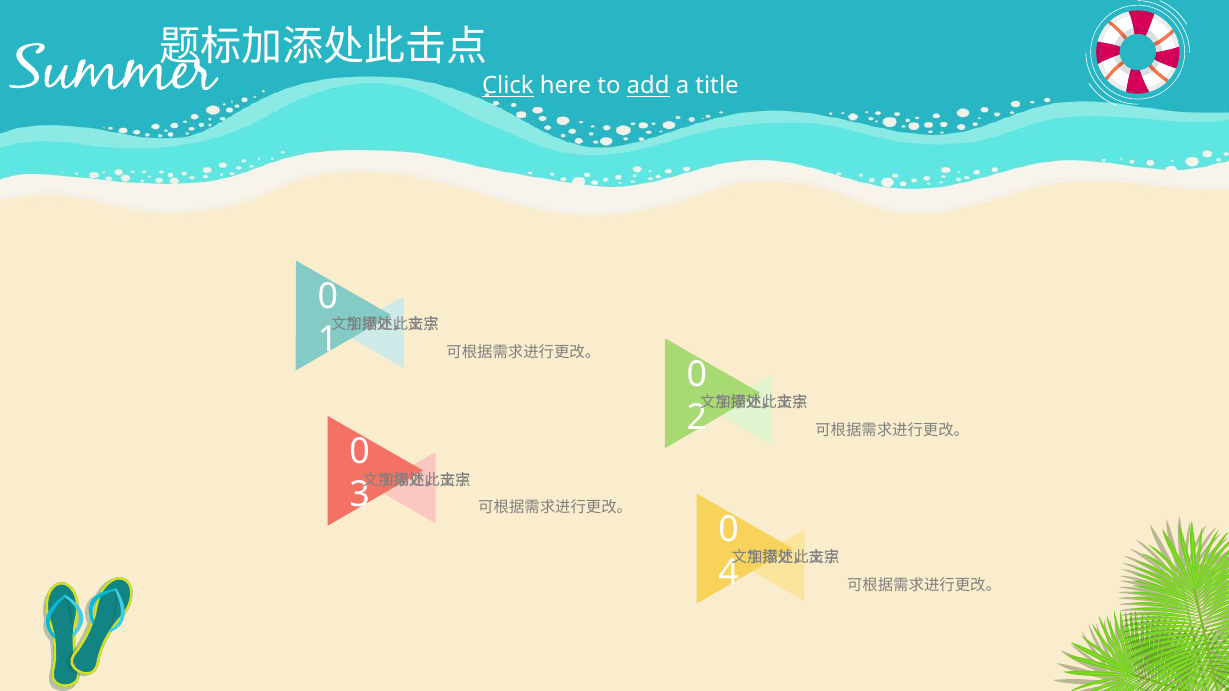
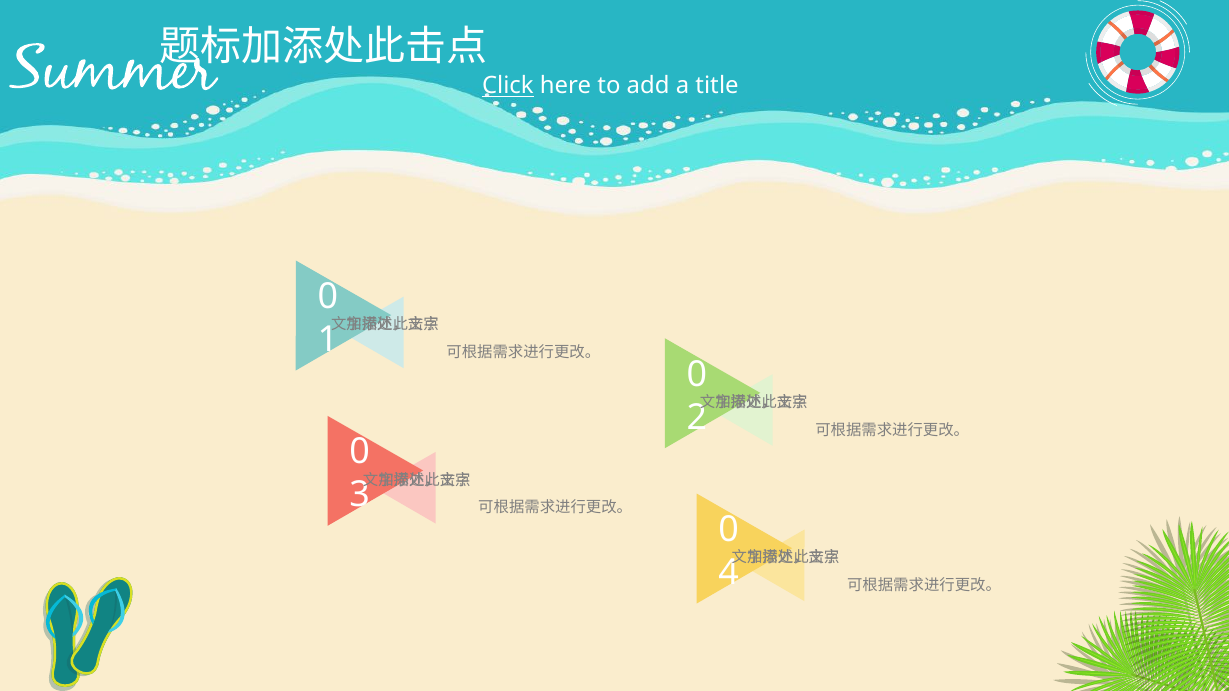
add underline: present -> none
